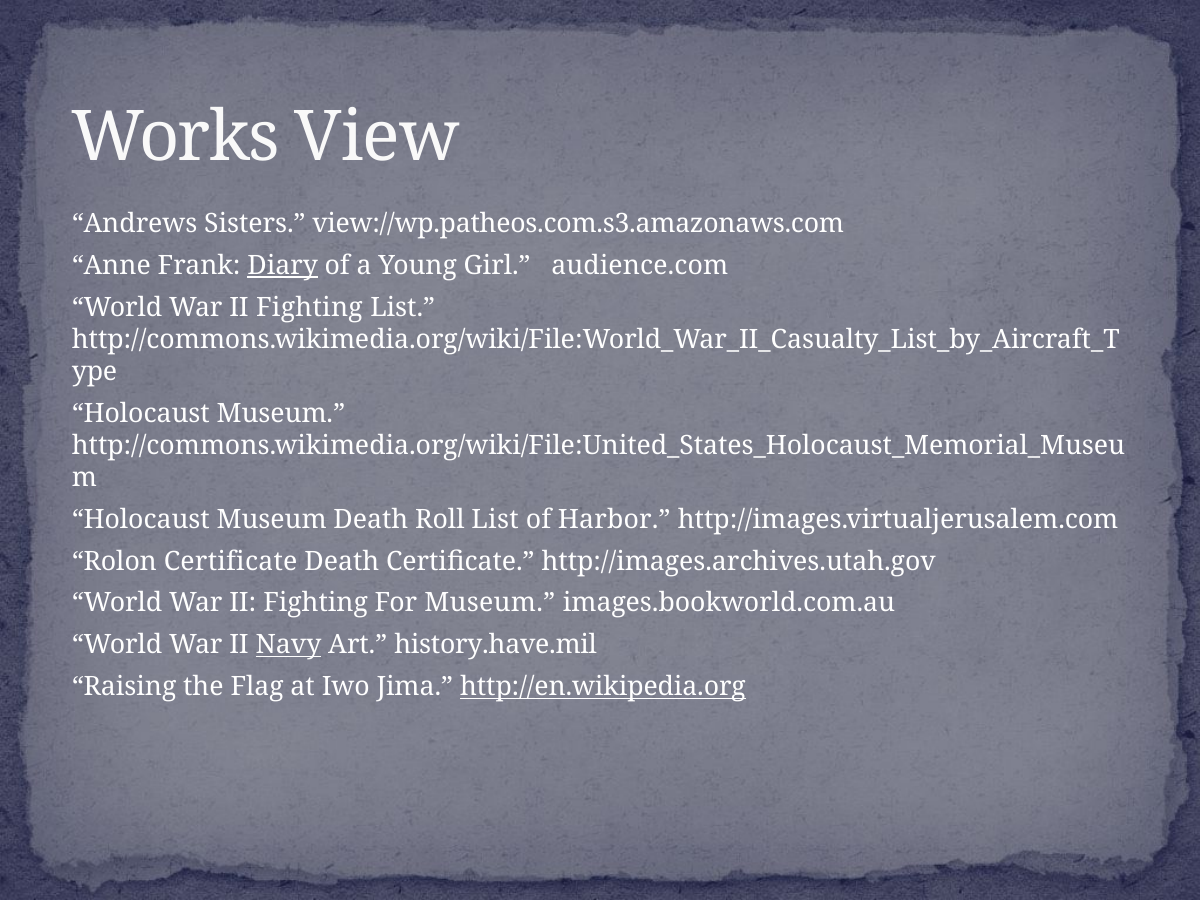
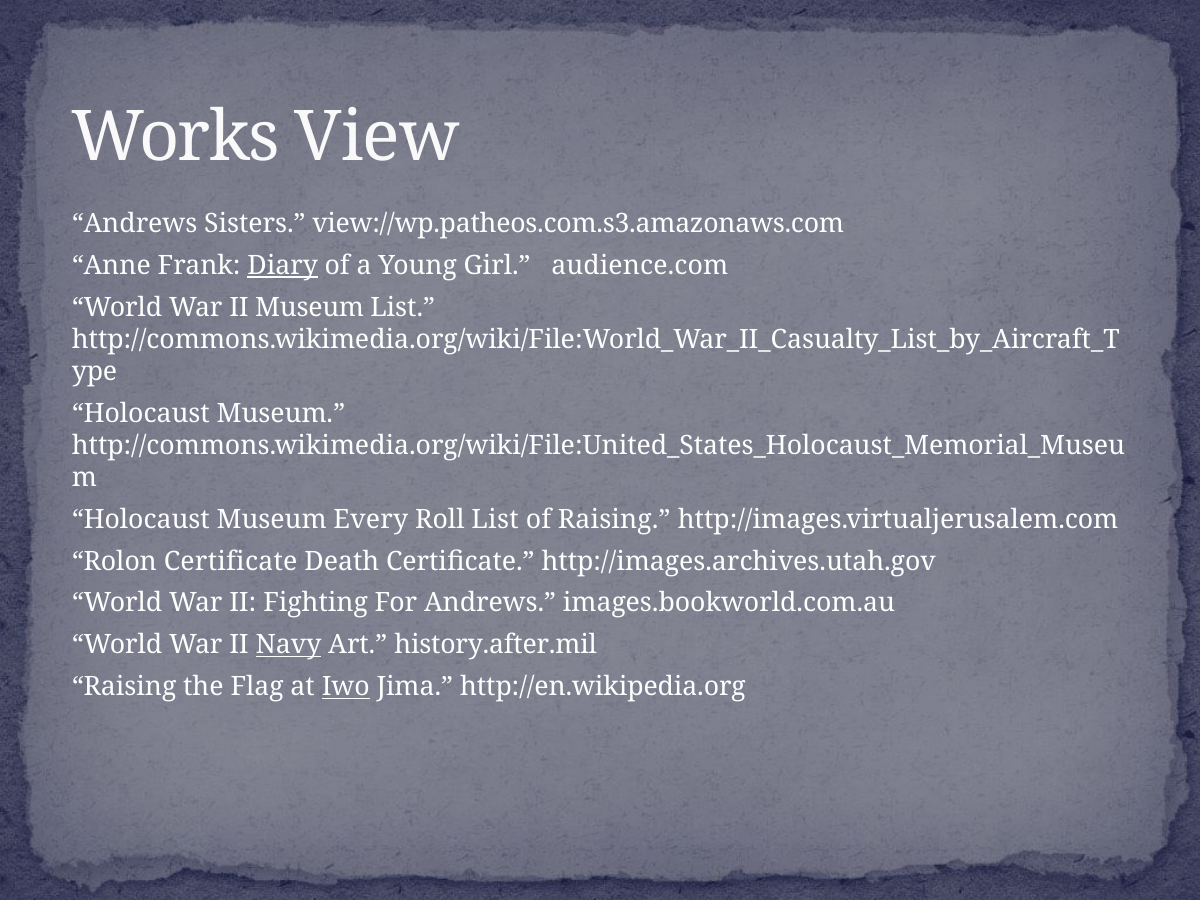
Fighting at (309, 308): Fighting -> Museum
Museum Death: Death -> Every
of Harbor: Harbor -> Raising
For Museum: Museum -> Andrews
history.have.mil: history.have.mil -> history.after.mil
Iwo underline: none -> present
http://en.wikipedia.org underline: present -> none
